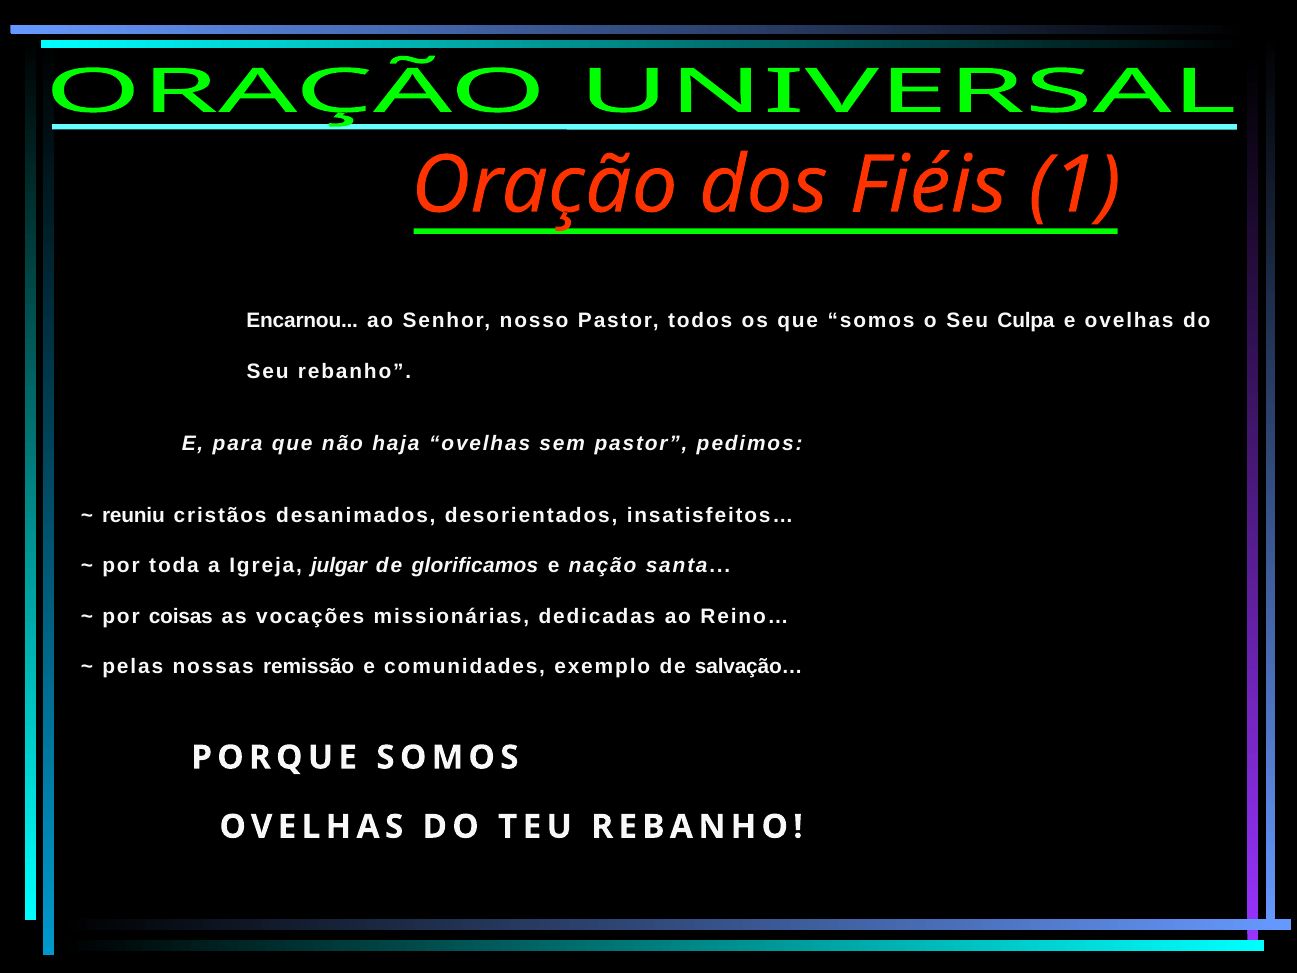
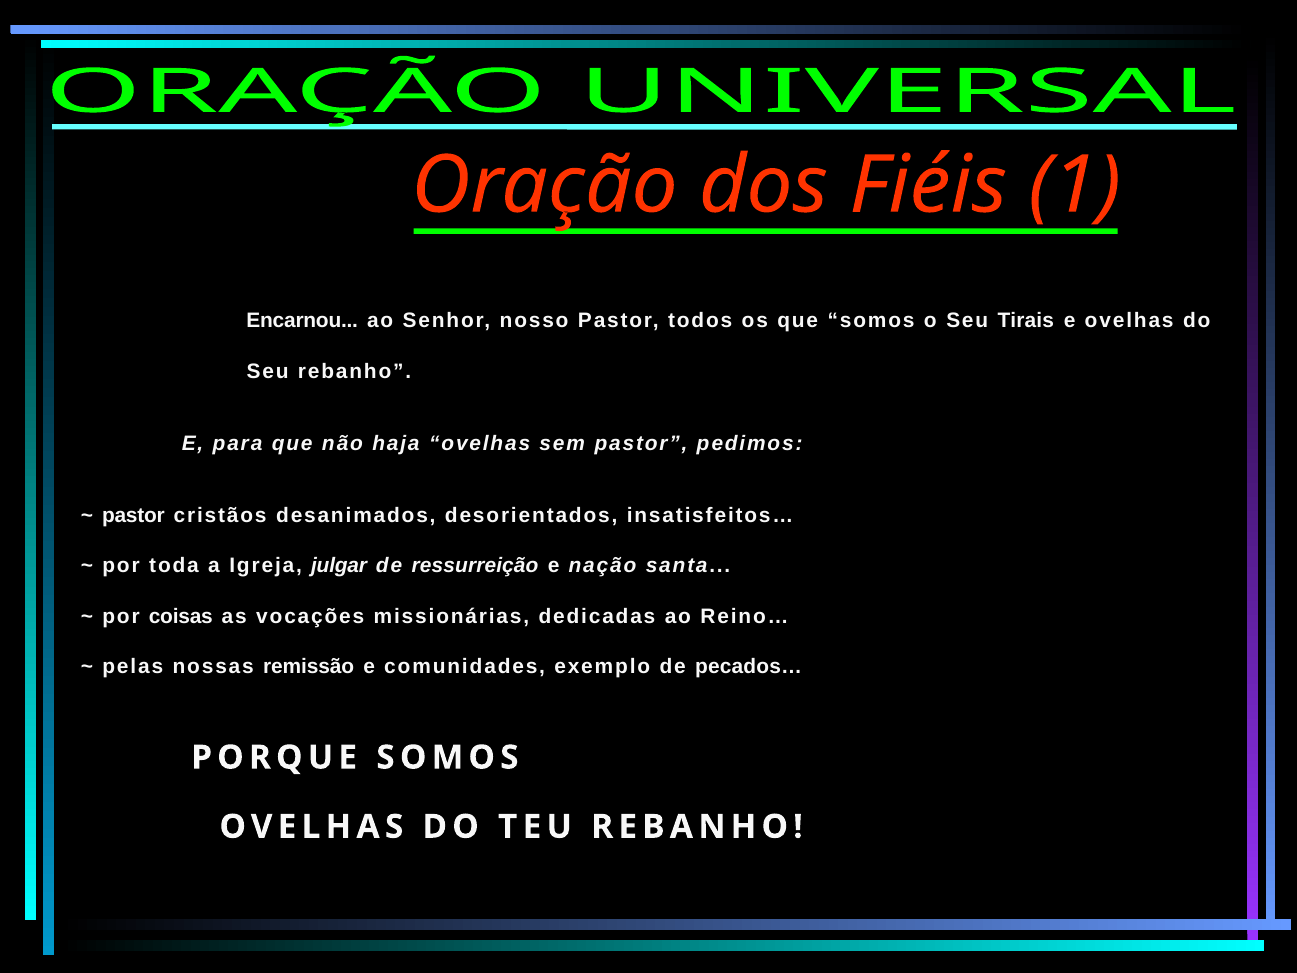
Culpa: Culpa -> Tirais
reuniu at (133, 515): reuniu -> pastor
glorificamos: glorificamos -> ressurreição
salvação…: salvação… -> pecados…
